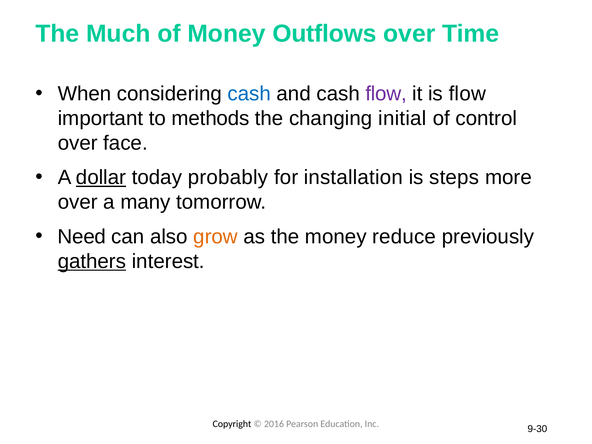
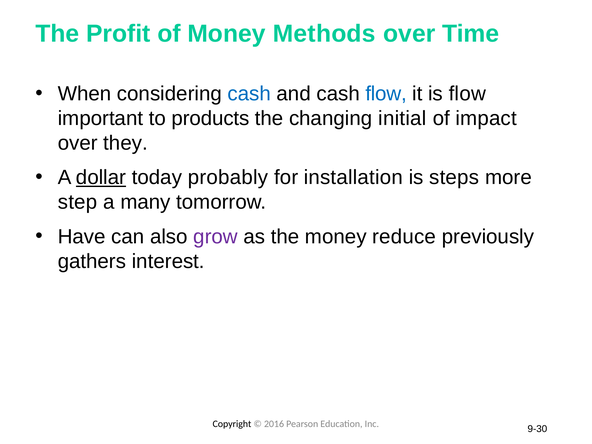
Much: Much -> Profit
Outflows: Outflows -> Methods
flow at (386, 94) colour: purple -> blue
methods: methods -> products
control: control -> impact
face: face -> they
over at (78, 202): over -> step
Need: Need -> Have
grow colour: orange -> purple
gathers underline: present -> none
